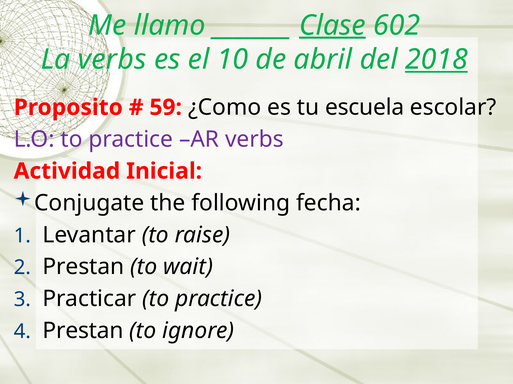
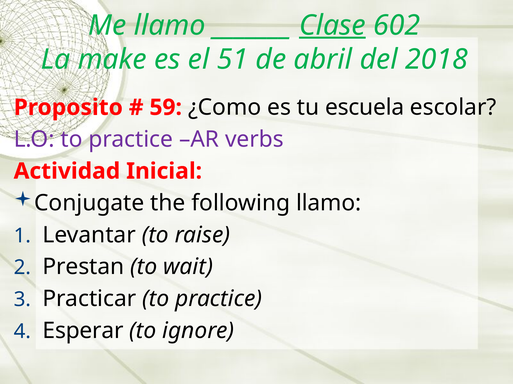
La verbs: verbs -> make
10: 10 -> 51
2018 underline: present -> none
following fecha: fecha -> llamo
Prestan at (83, 331): Prestan -> Esperar
